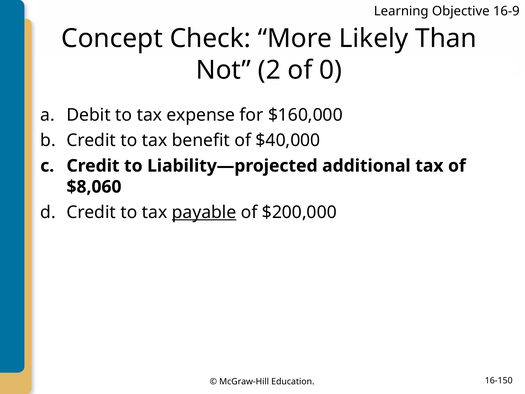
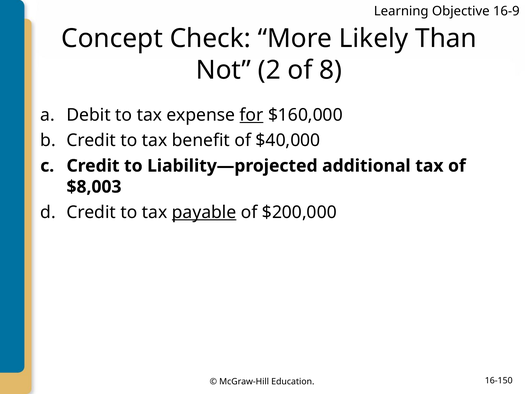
0: 0 -> 8
for underline: none -> present
$8,060: $8,060 -> $8,003
